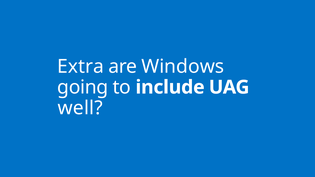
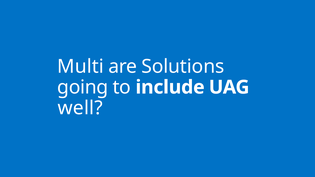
Extra: Extra -> Multi
Windows: Windows -> Solutions
